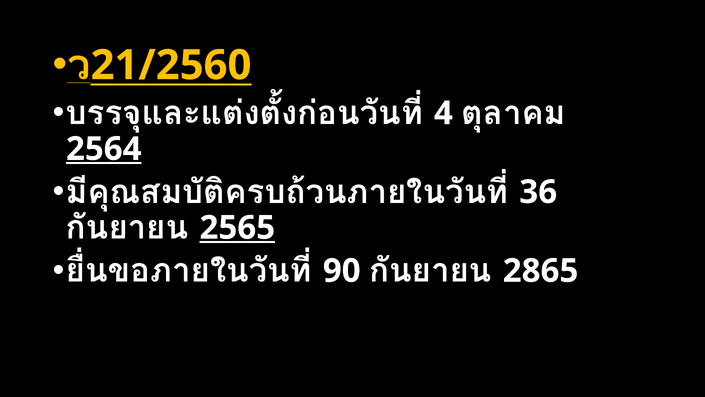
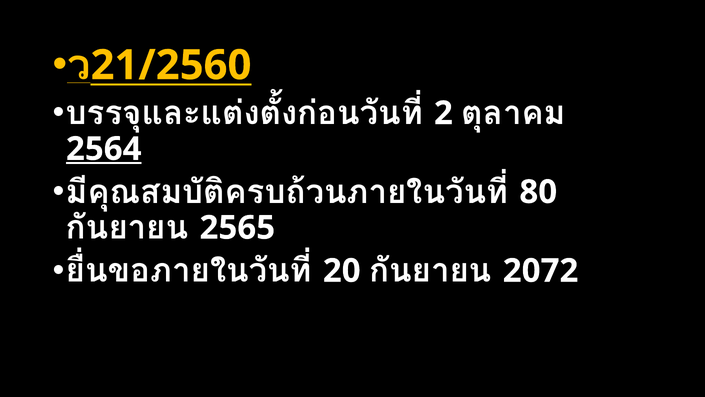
4: 4 -> 2
36: 36 -> 80
2565 underline: present -> none
90: 90 -> 20
2865: 2865 -> 2072
